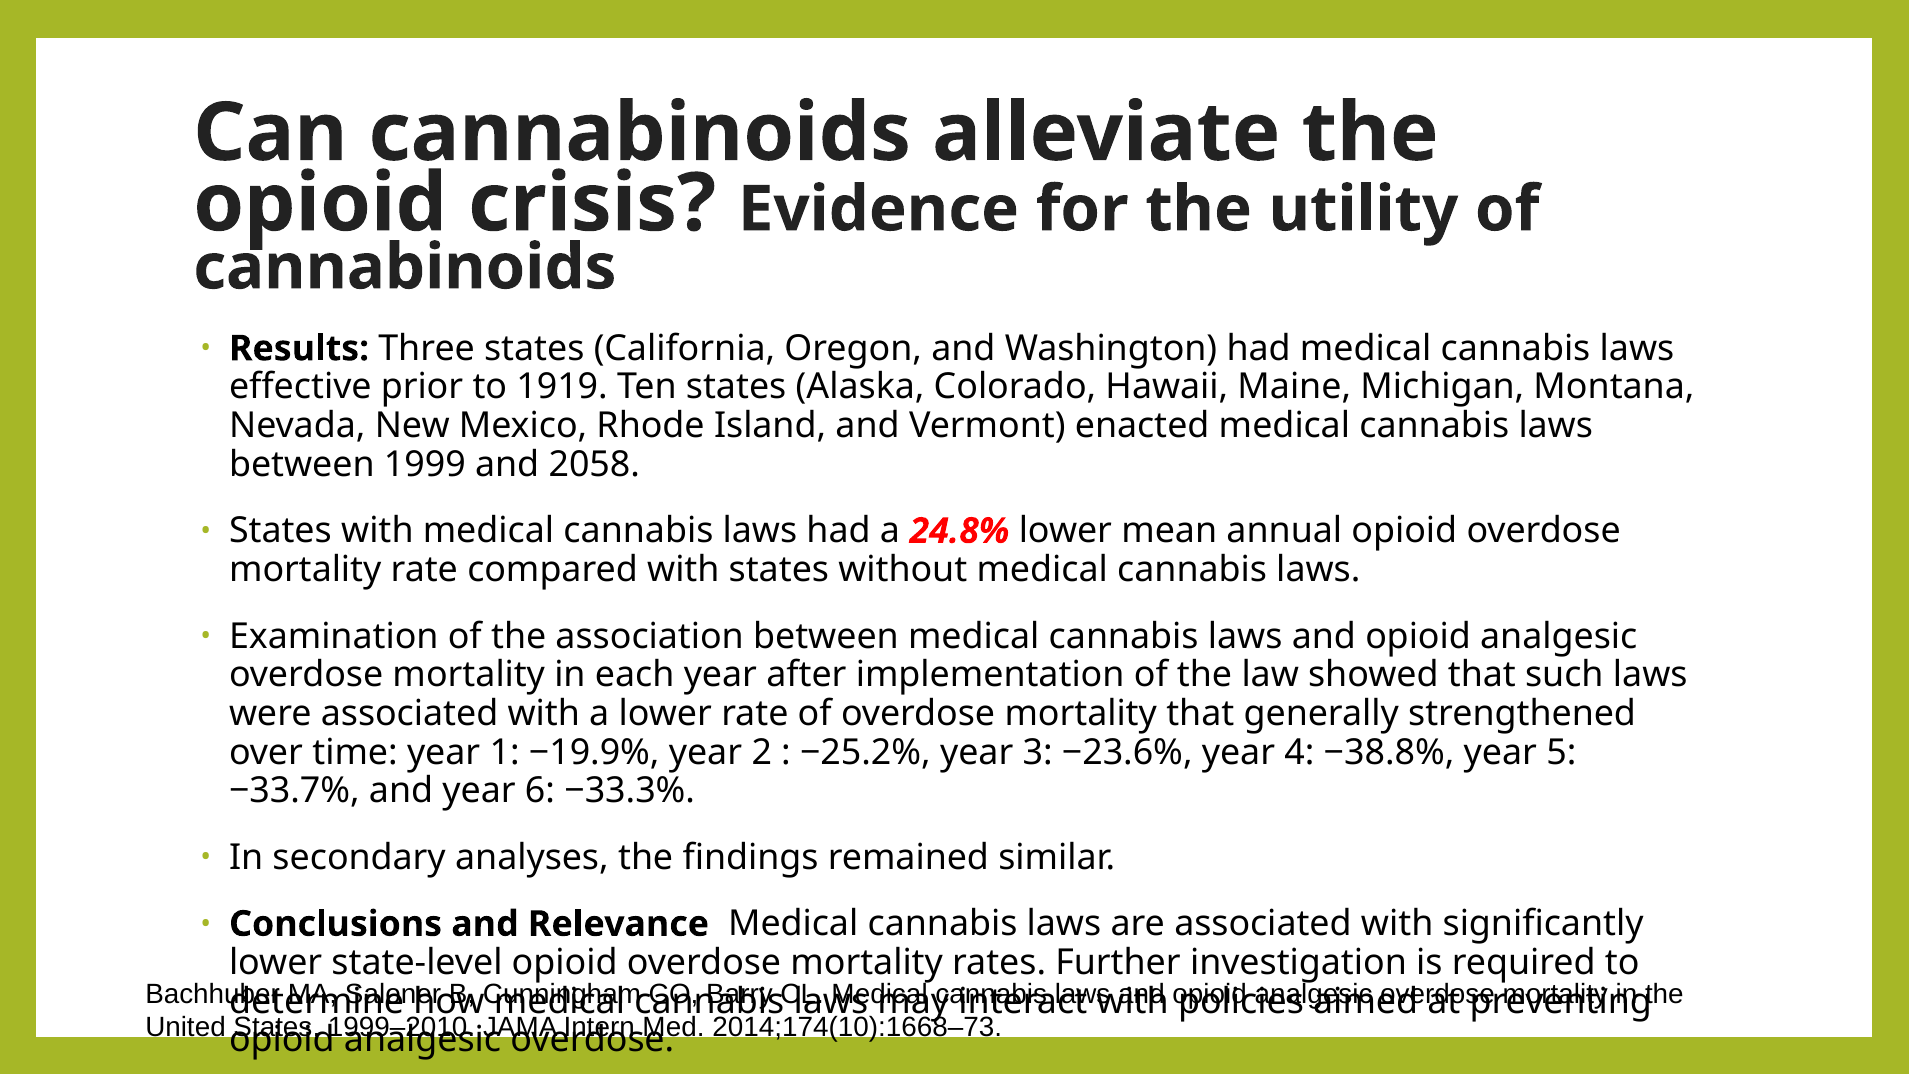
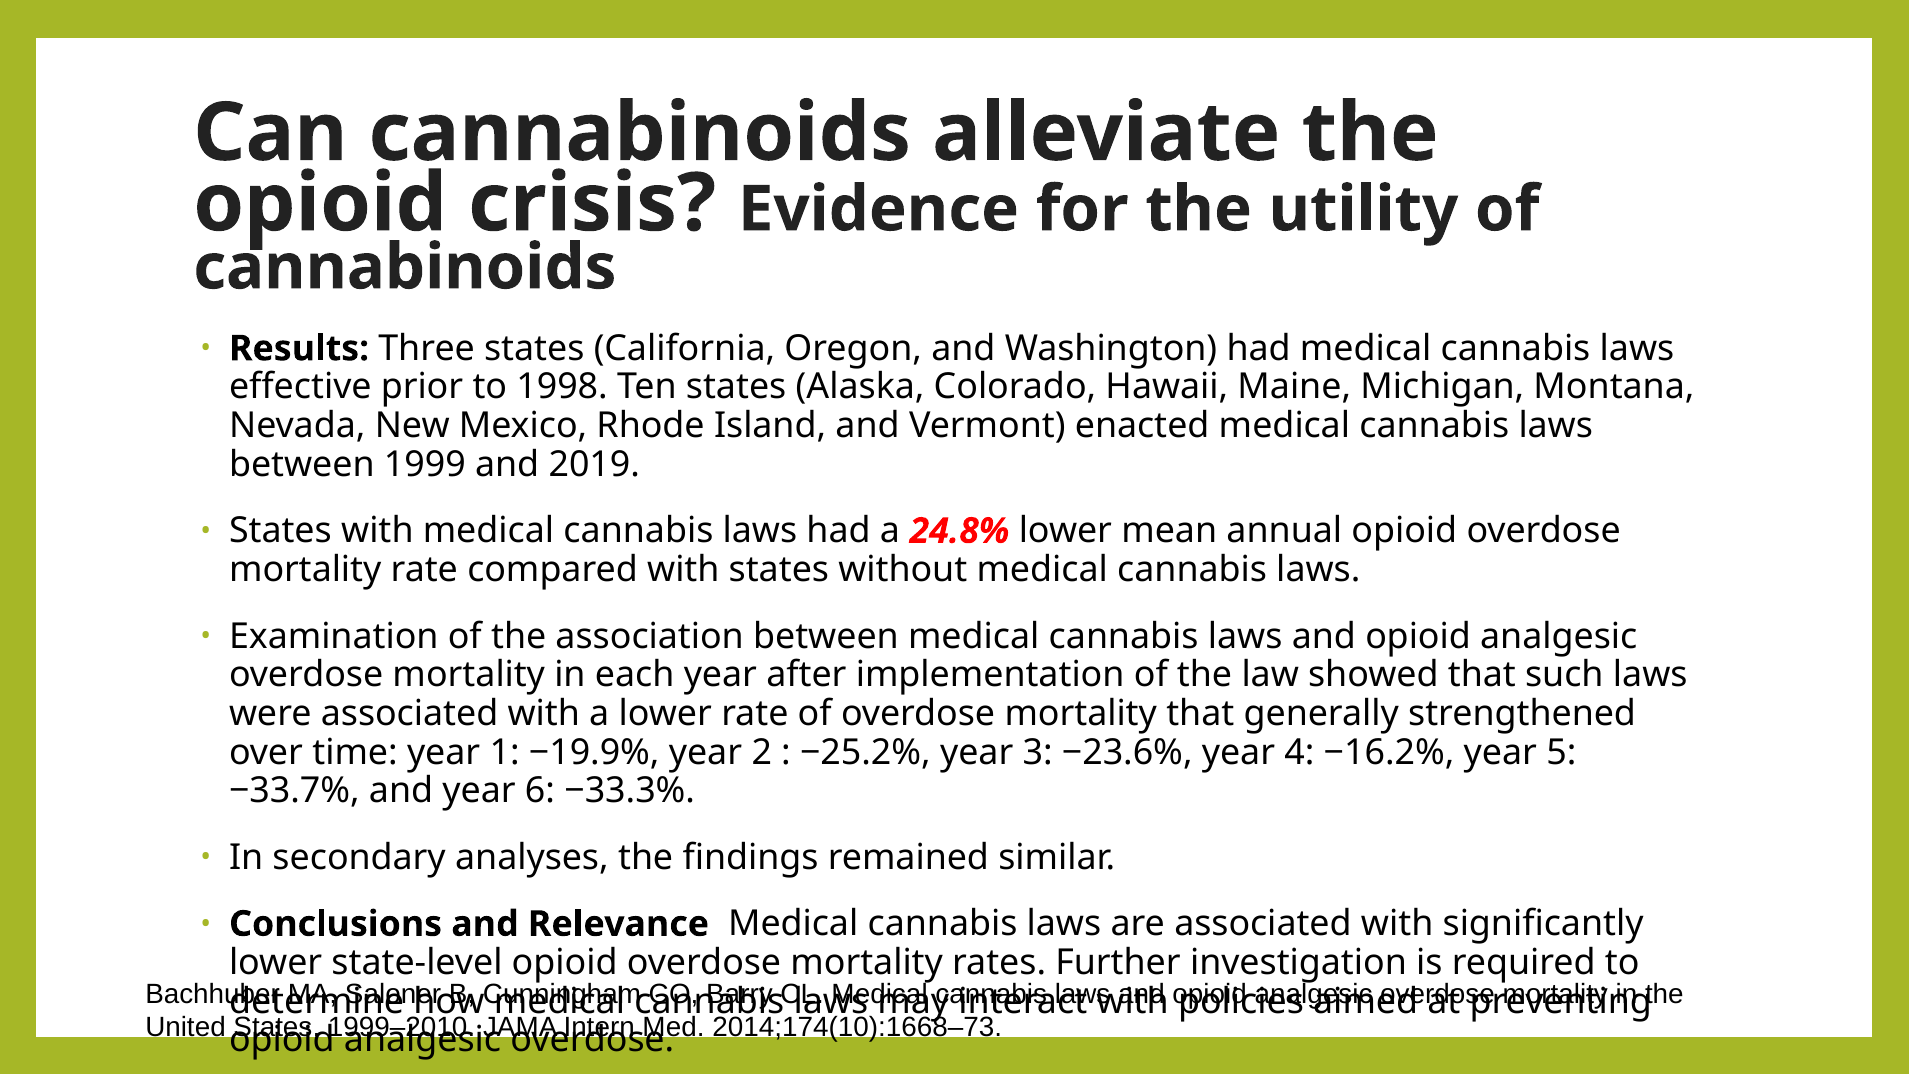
1919: 1919 -> 1998
2058: 2058 -> 2019
−38.8%: −38.8% -> −16.2%
